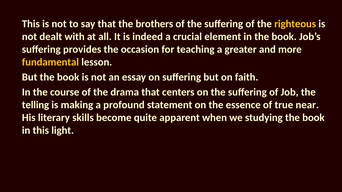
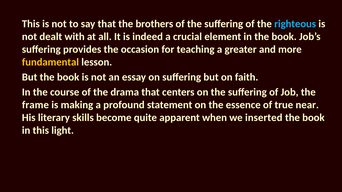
righteous colour: yellow -> light blue
telling: telling -> frame
studying: studying -> inserted
